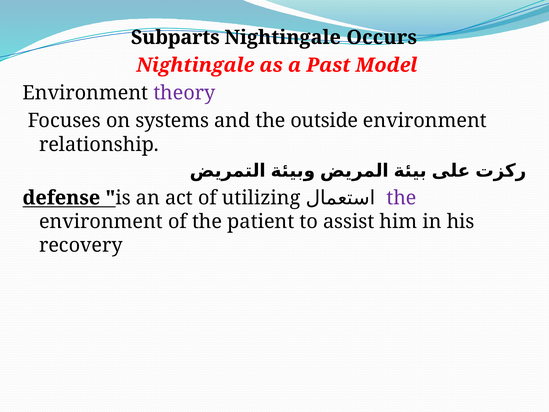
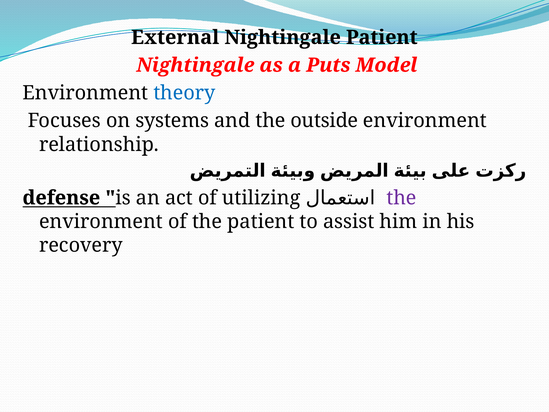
Subparts: Subparts -> External
Nightingale Occurs: Occurs -> Patient
Past: Past -> Puts
theory colour: purple -> blue
